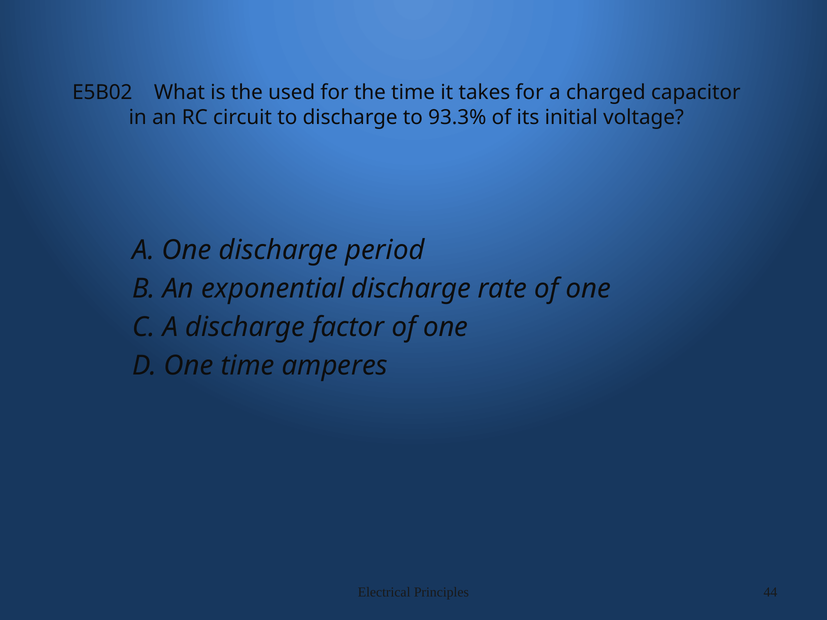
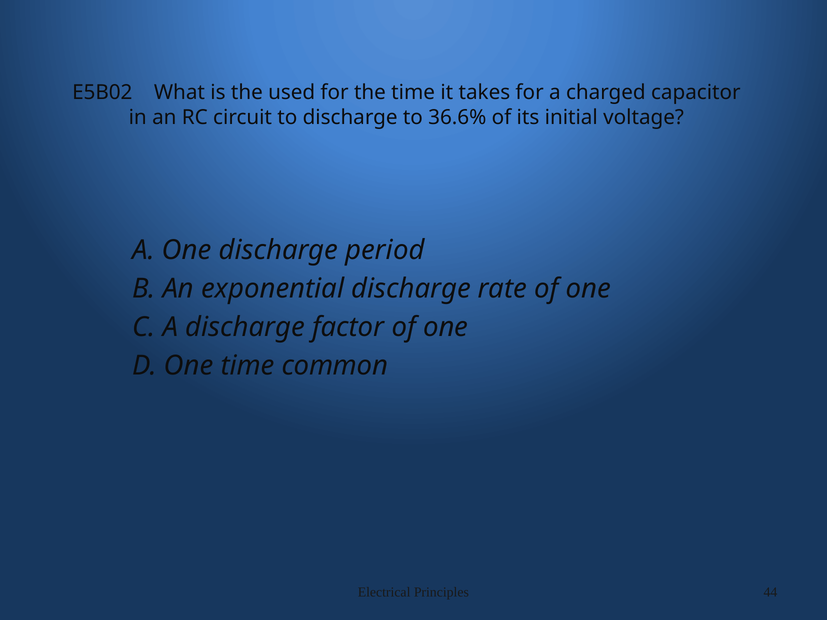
93.3%: 93.3% -> 36.6%
amperes: amperes -> common
